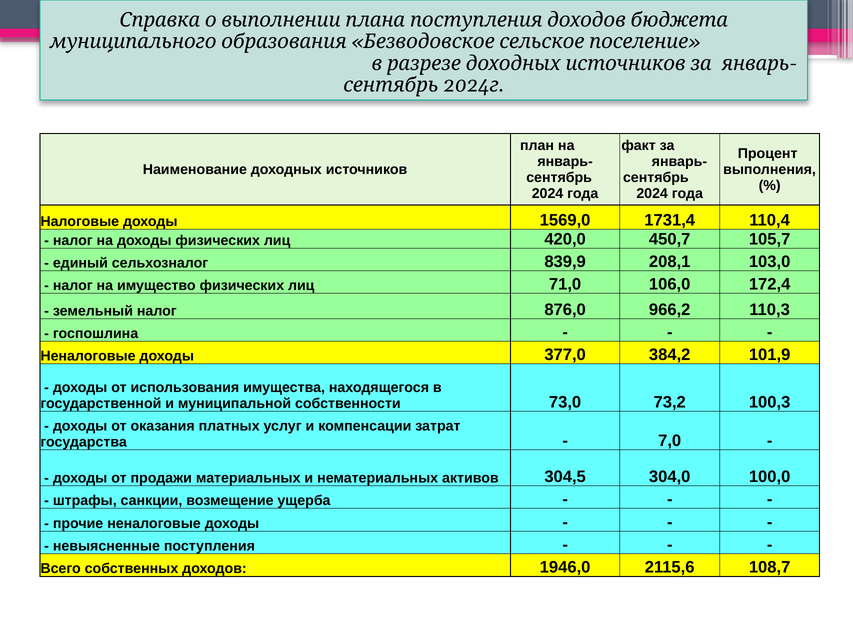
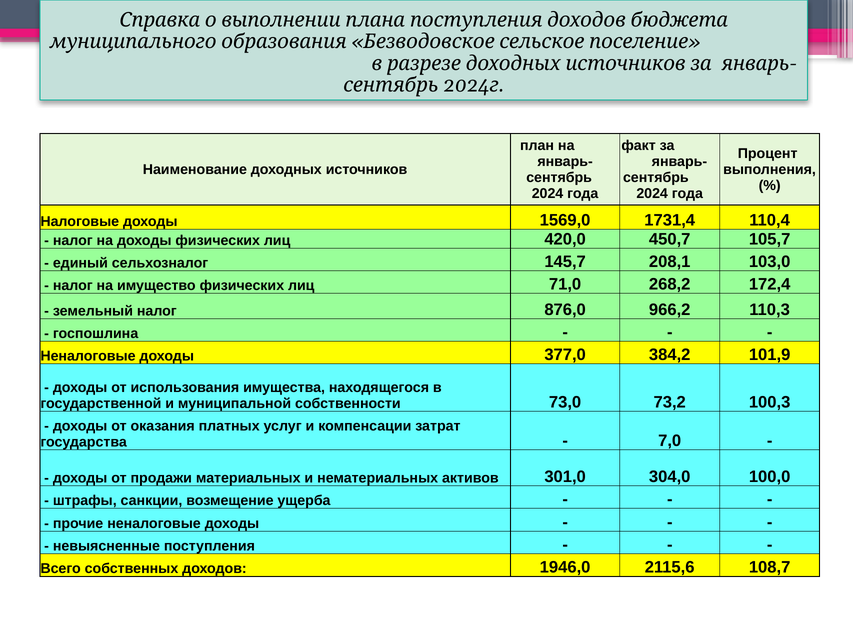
839,9: 839,9 -> 145,7
106,0: 106,0 -> 268,2
304,5: 304,5 -> 301,0
